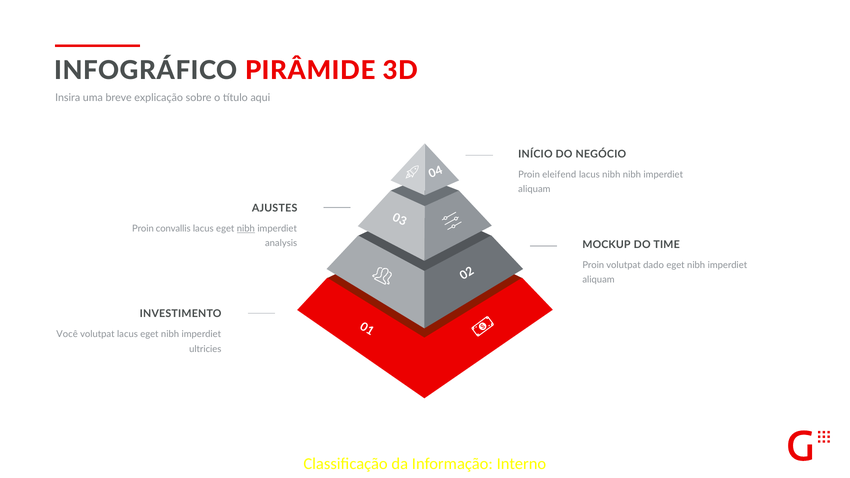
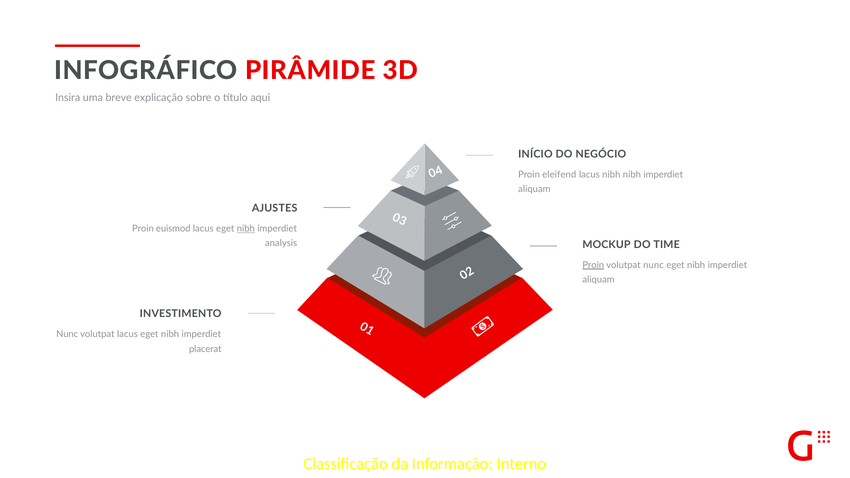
convallis: convallis -> euismod
Proin at (593, 265) underline: none -> present
volutpat dado: dado -> nunc
Você at (67, 334): Você -> Nunc
ultricies: ultricies -> placerat
